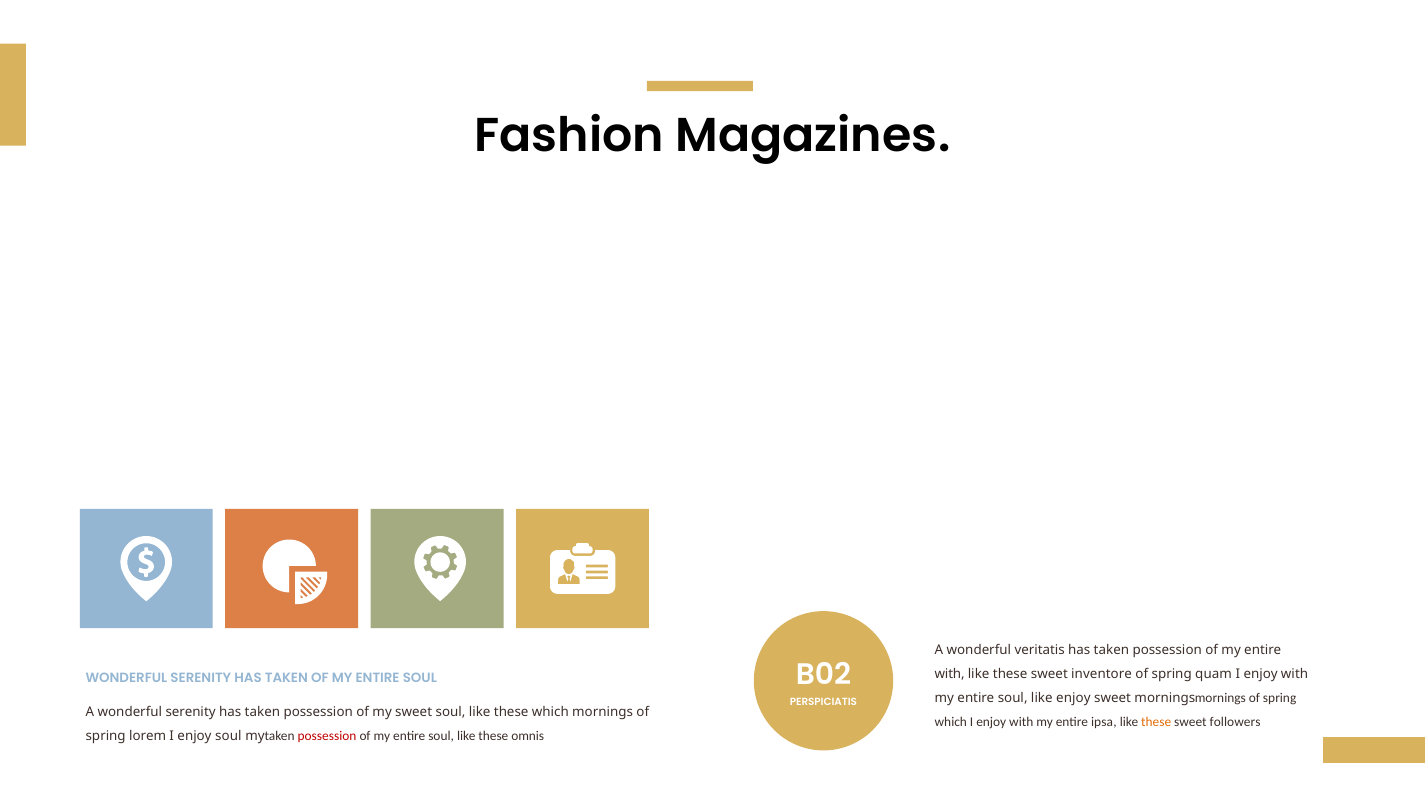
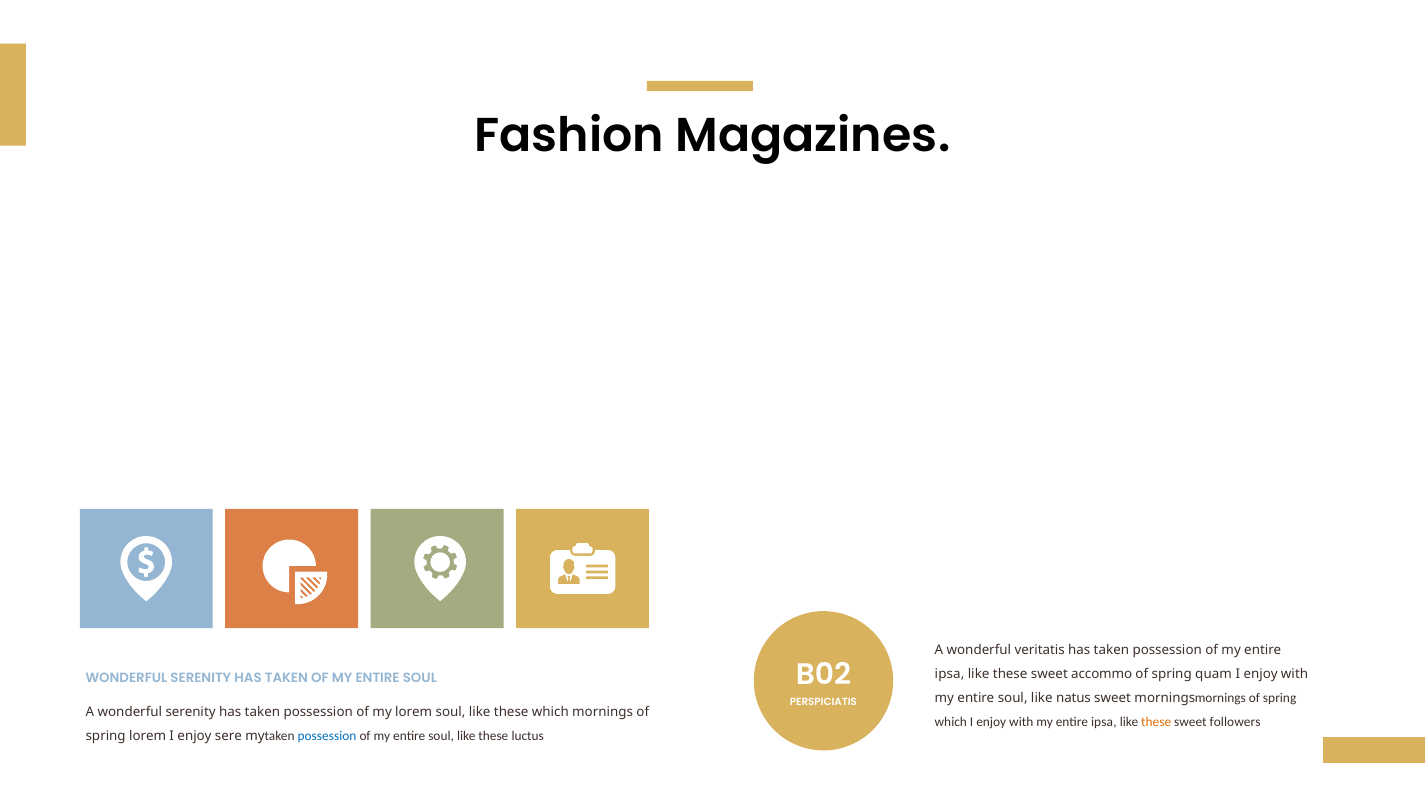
with at (950, 675): with -> ipsa
inventore: inventore -> accommo
like enjoy: enjoy -> natus
my sweet: sweet -> lorem
enjoy soul: soul -> sere
possession at (327, 737) colour: red -> blue
omnis: omnis -> luctus
